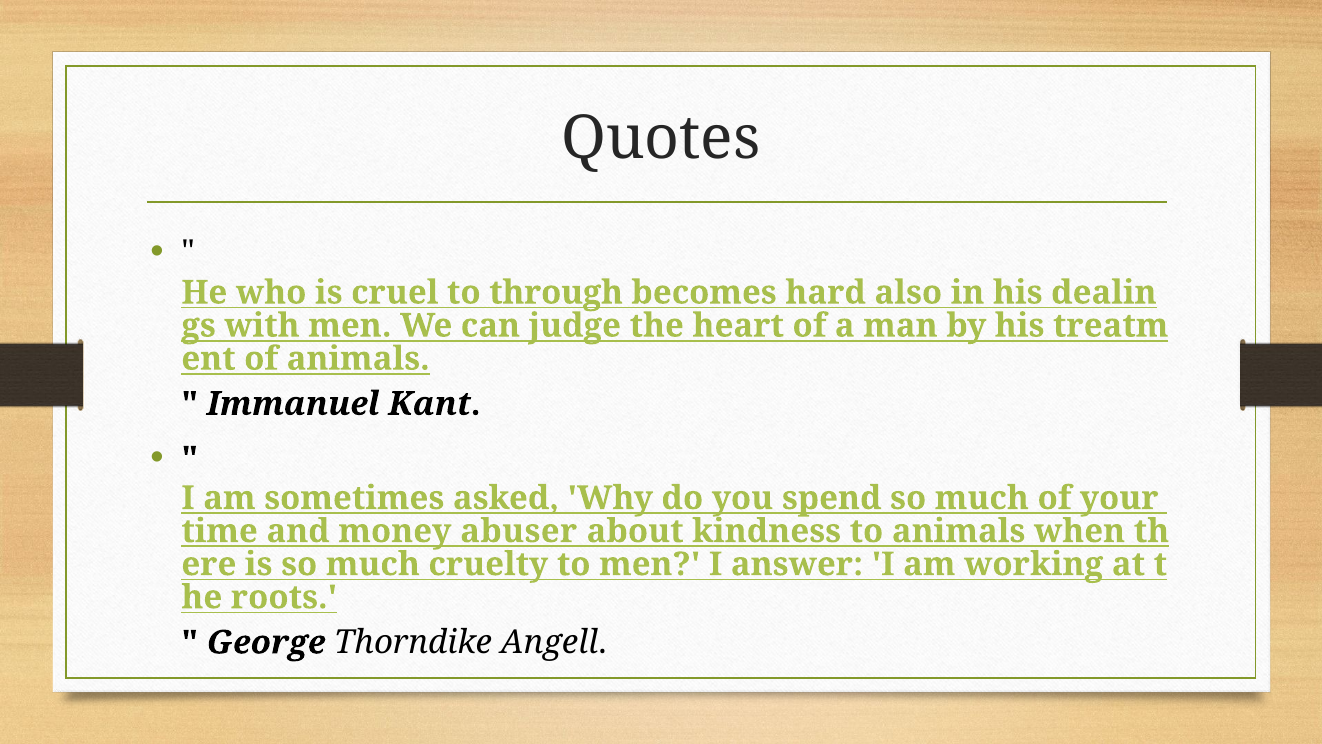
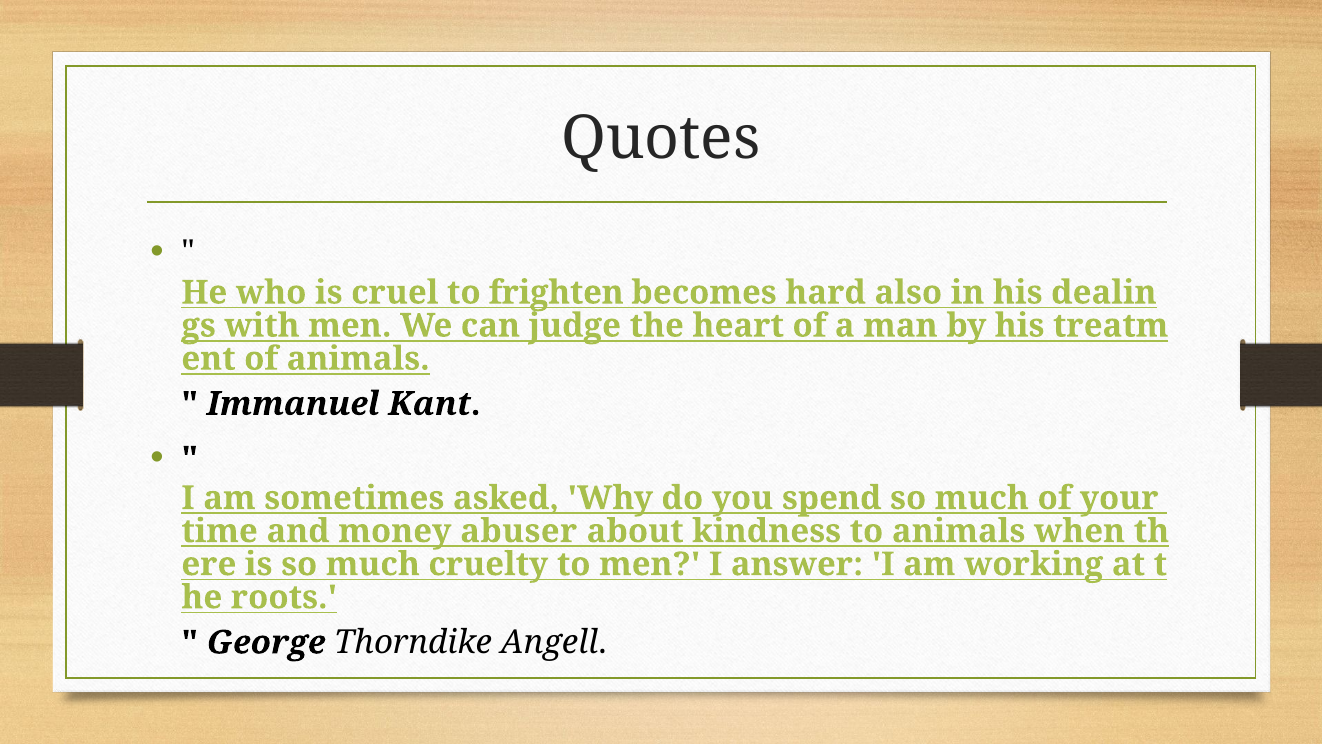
through: through -> frighten
